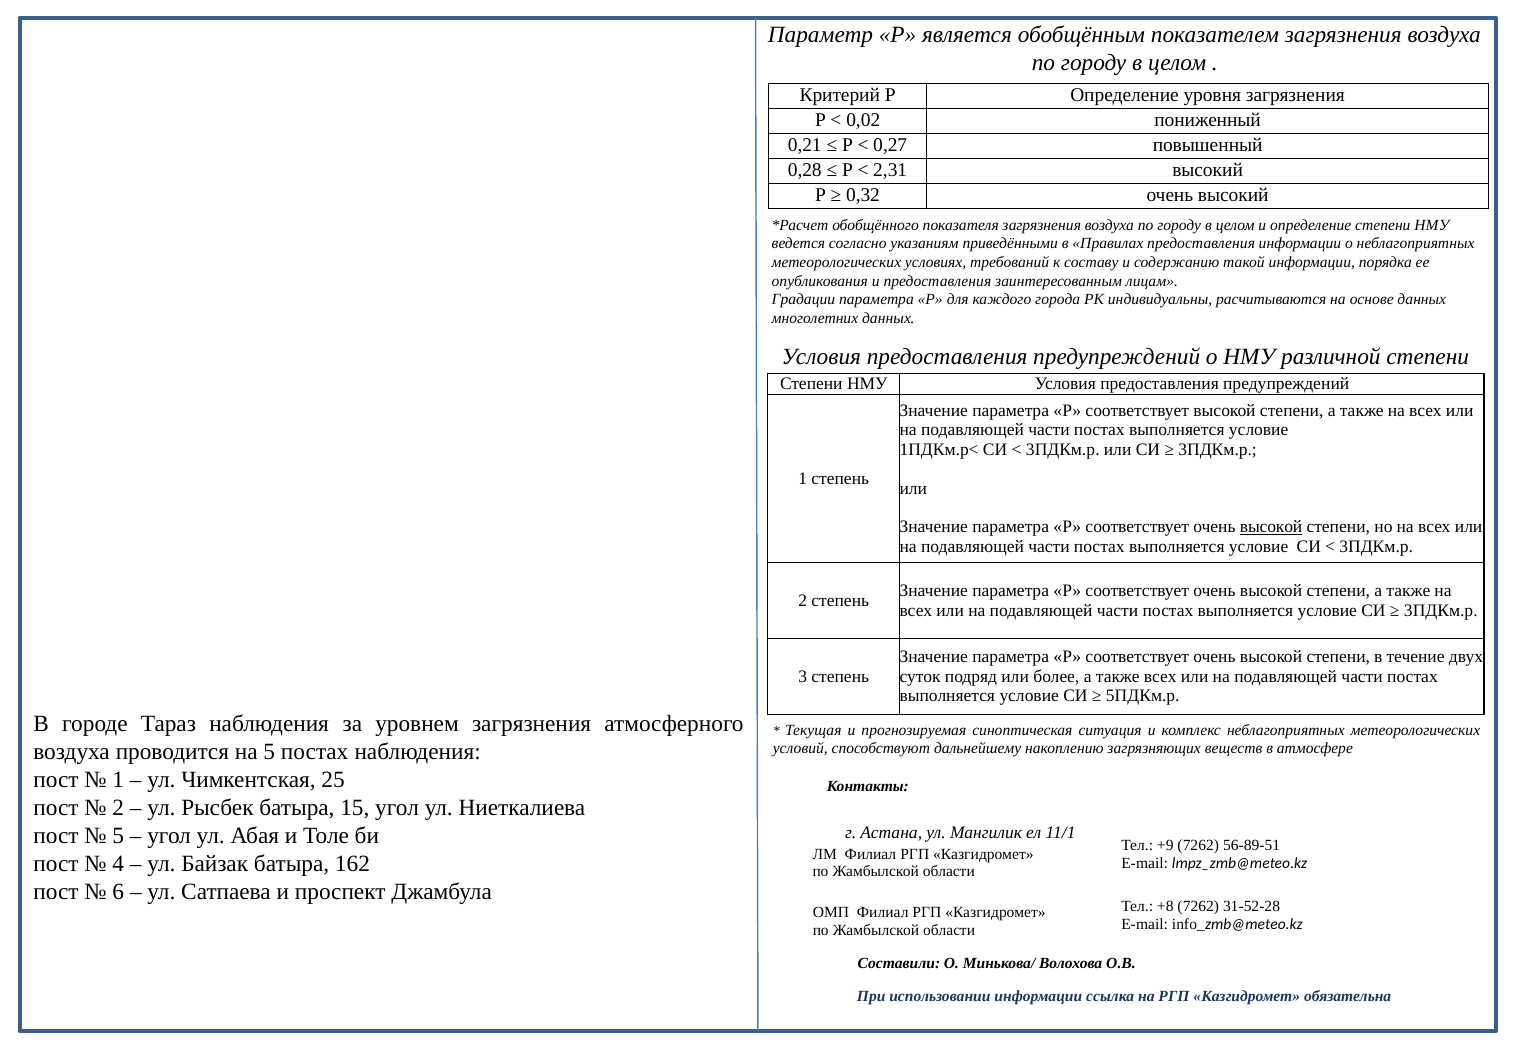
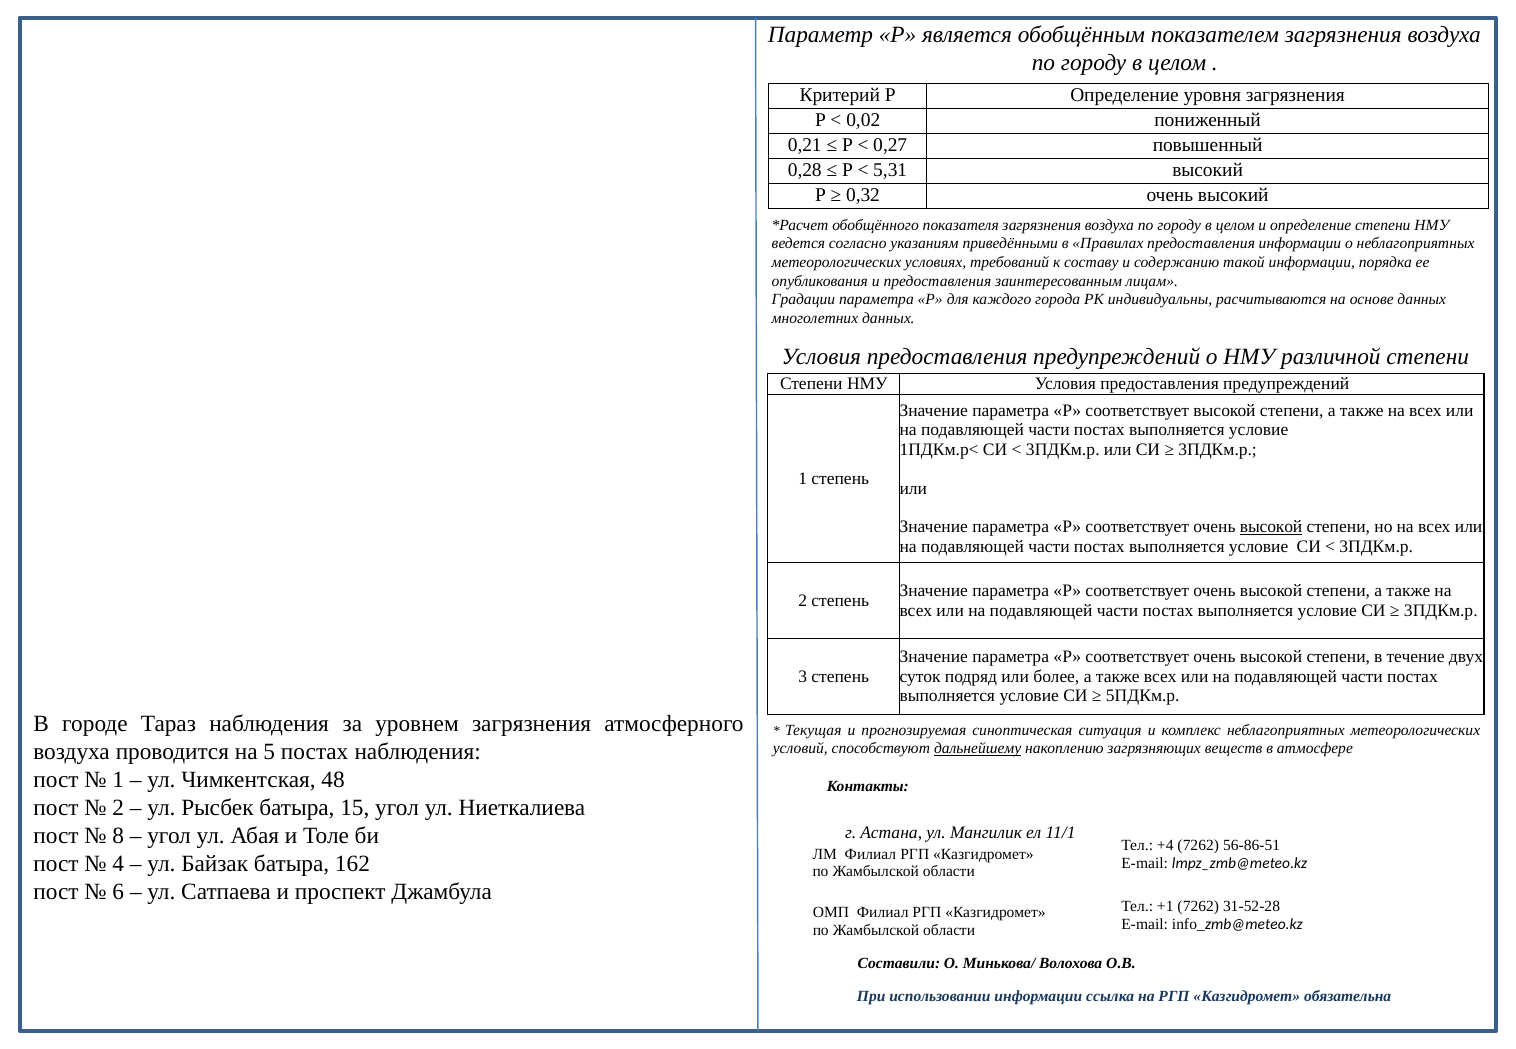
2,31: 2,31 -> 5,31
дальнейшему underline: none -> present
25: 25 -> 48
5 at (118, 836): 5 -> 8
+9: +9 -> +4
56-89-51: 56-89-51 -> 56-86-51
+8: +8 -> +1
